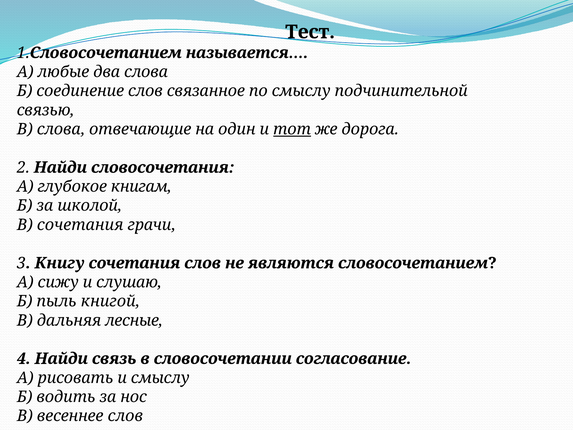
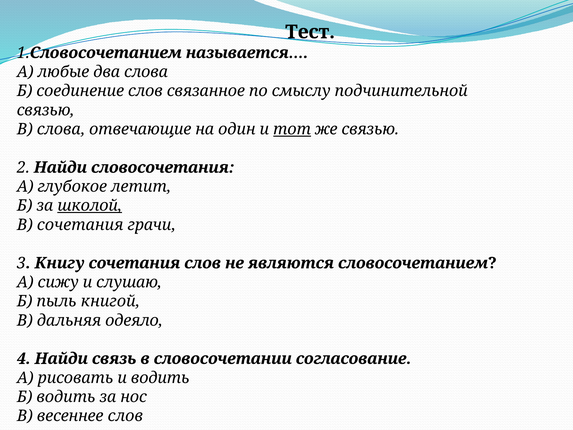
же дорога: дорога -> связью
книгам: книгам -> летит
школой underline: none -> present
лесные: лесные -> одеяло
и смыслу: смыслу -> водить
